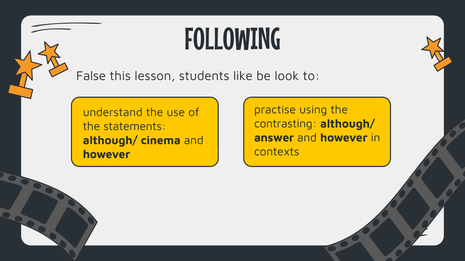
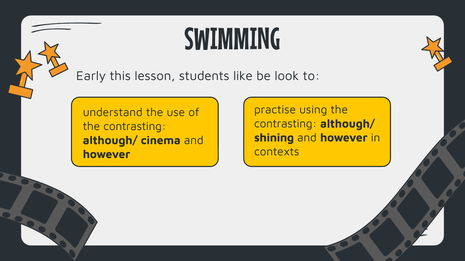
FOLLOWING: FOLLOWING -> SWIMMING
False: False -> Early
statements at (135, 127): statements -> contrasting
answer: answer -> shining
